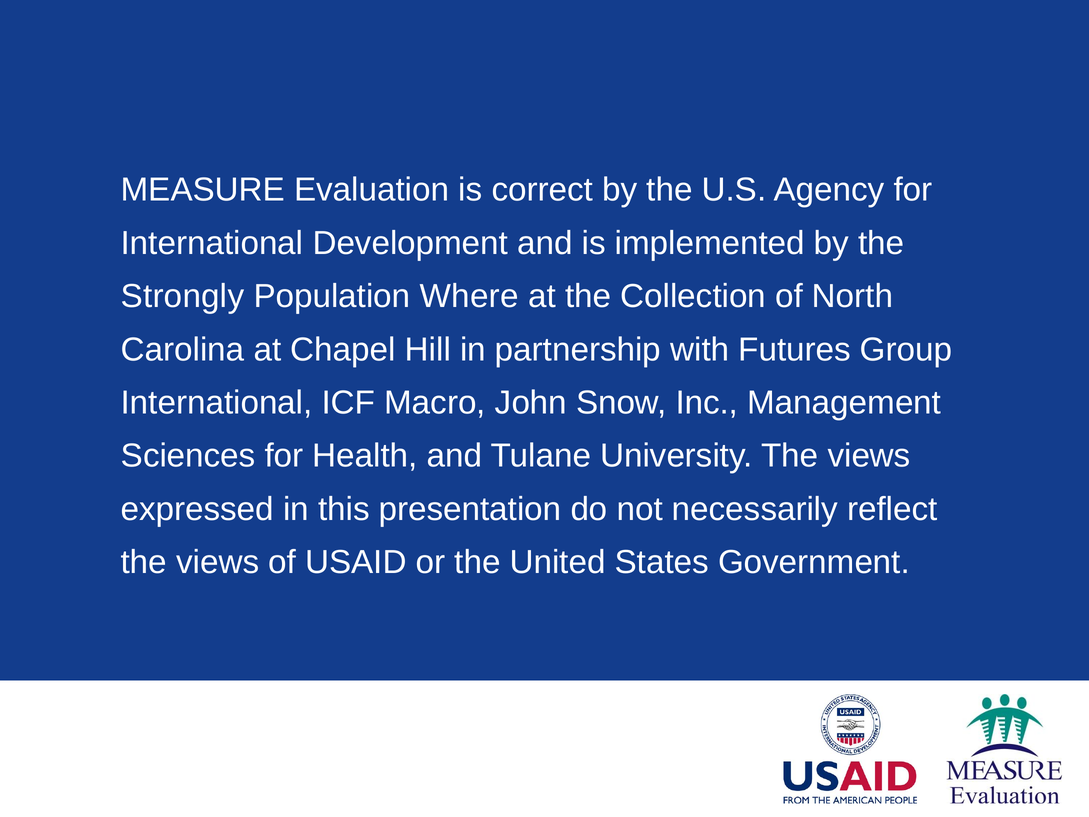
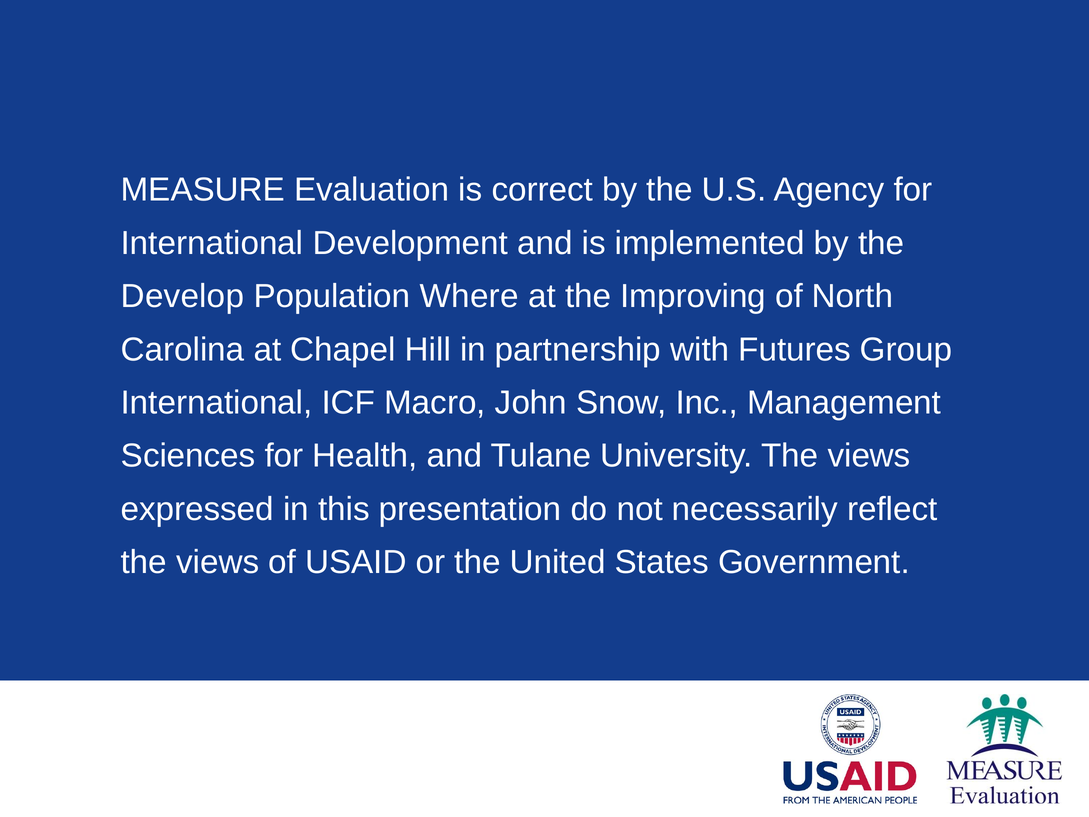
Strongly: Strongly -> Develop
Collection: Collection -> Improving
